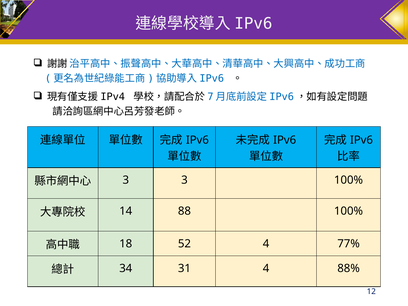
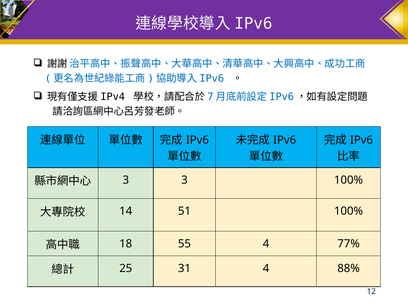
88: 88 -> 51
52: 52 -> 55
34: 34 -> 25
